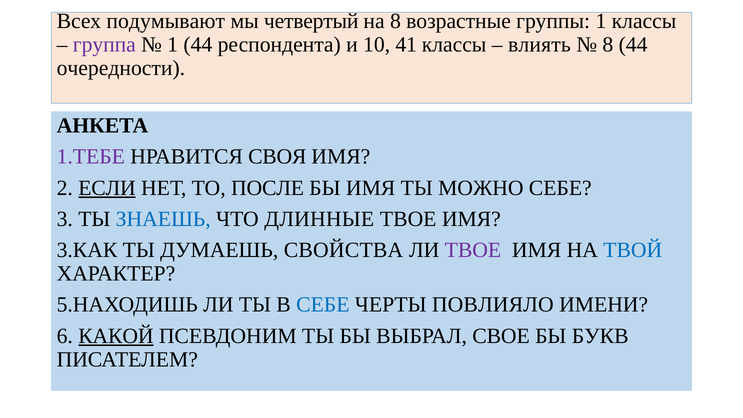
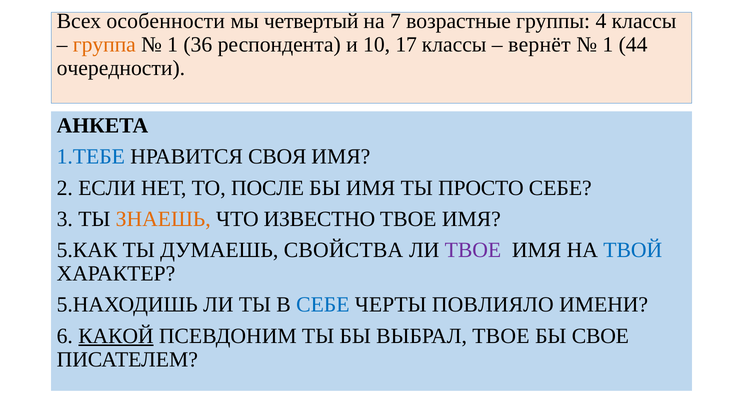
подумывают: подумывают -> особенности
на 8: 8 -> 7
группы 1: 1 -> 4
группа colour: purple -> orange
1 44: 44 -> 36
41: 41 -> 17
влиять: влиять -> вернёт
8 at (608, 45): 8 -> 1
1.ТЕБЕ colour: purple -> blue
ЕСЛИ underline: present -> none
МОЖНО: МОЖНО -> ПРОСТО
ЗНАЕШЬ colour: blue -> orange
ДЛИННЫЕ: ДЛИННЫЕ -> ИЗВЕСТНО
3.КАК: 3.КАК -> 5.КАК
ВЫБРАЛ СВОЕ: СВОЕ -> ТВОЕ
БУКВ: БУКВ -> СВОЕ
